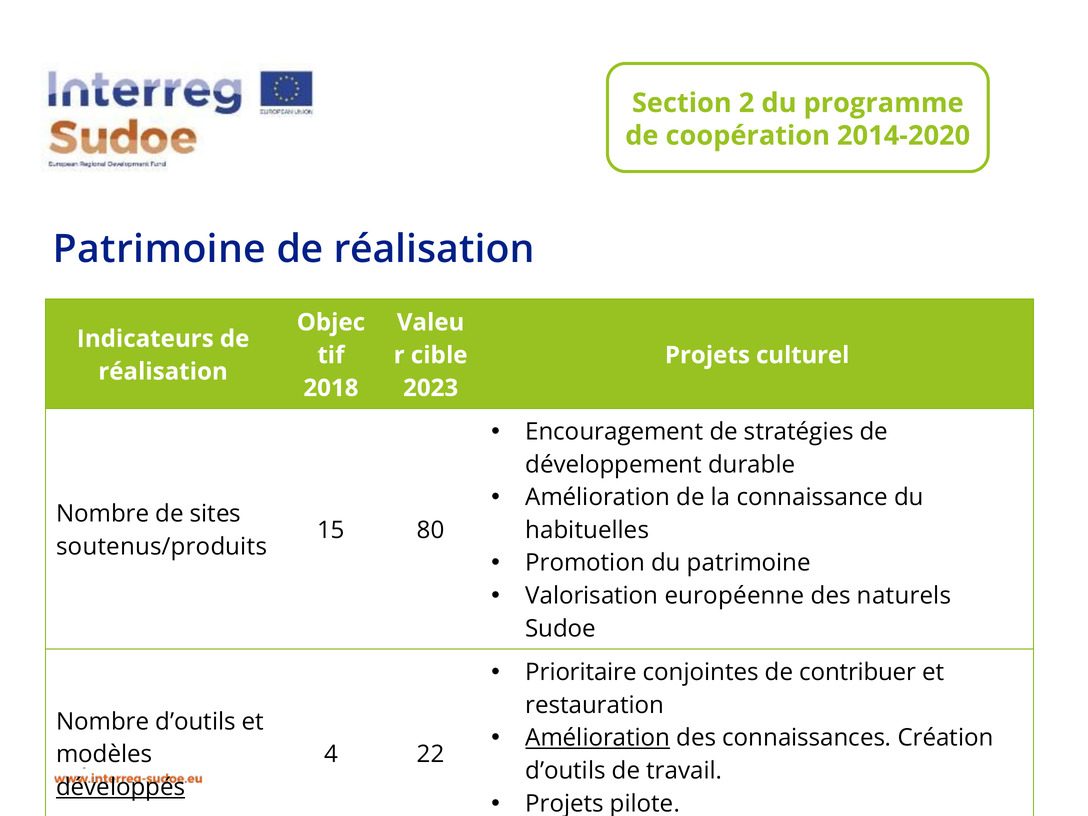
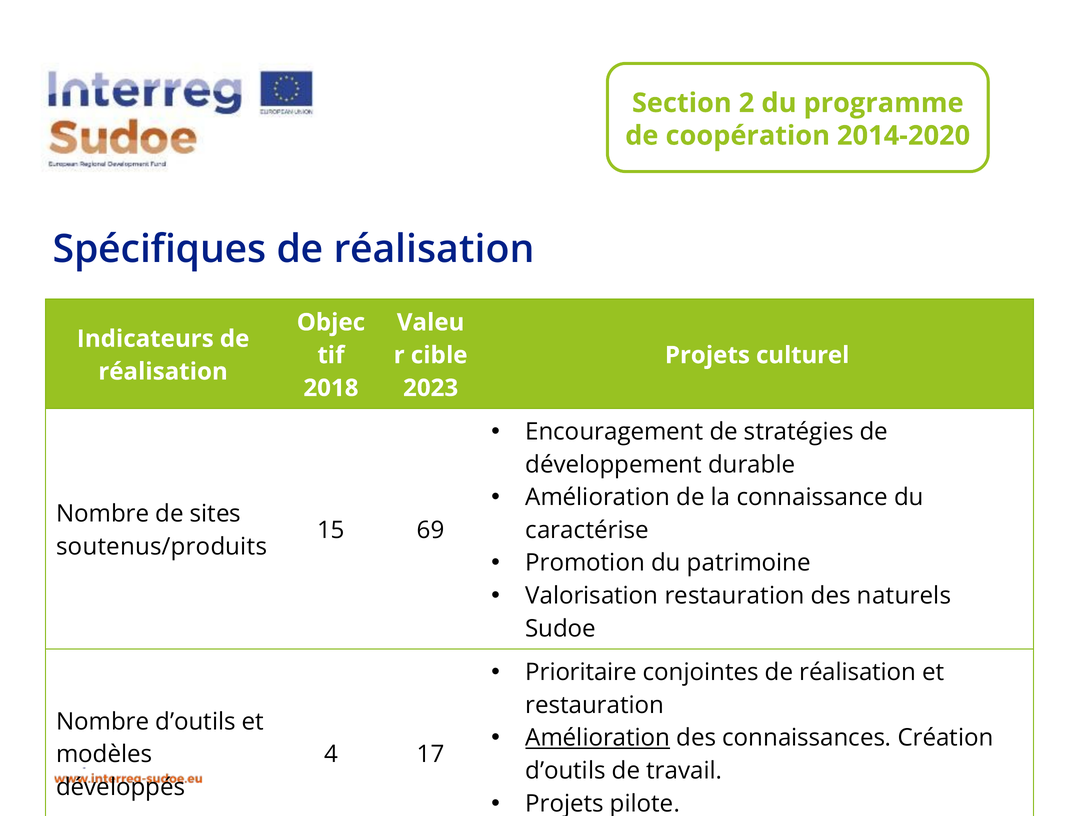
Patrimoine at (159, 249): Patrimoine -> Spécifiques
80: 80 -> 69
habituelles: habituelles -> caractérise
Valorisation européenne: européenne -> restauration
conjointes de contribuer: contribuer -> réalisation
22: 22 -> 17
développés underline: present -> none
